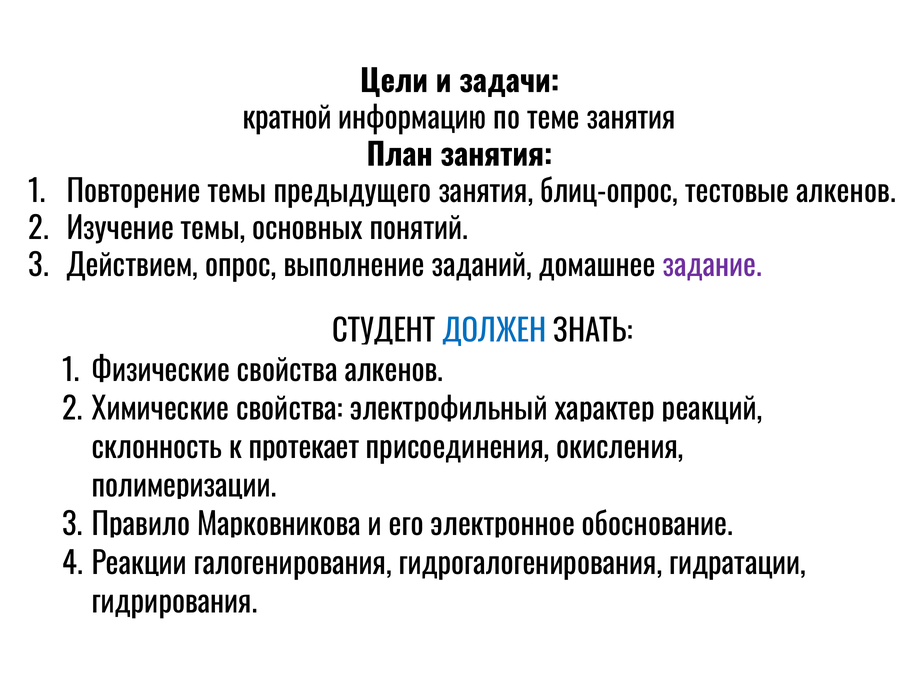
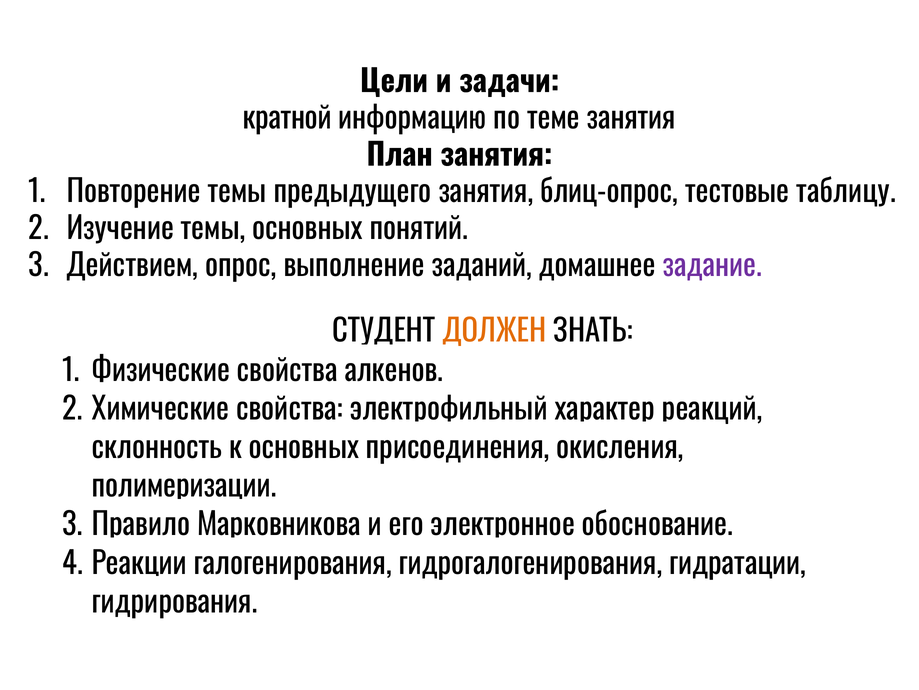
тестовые алкенов: алкенов -> таблицу
ДОЛЖЕН colour: blue -> orange
протекает at (304, 448): протекает -> основных
